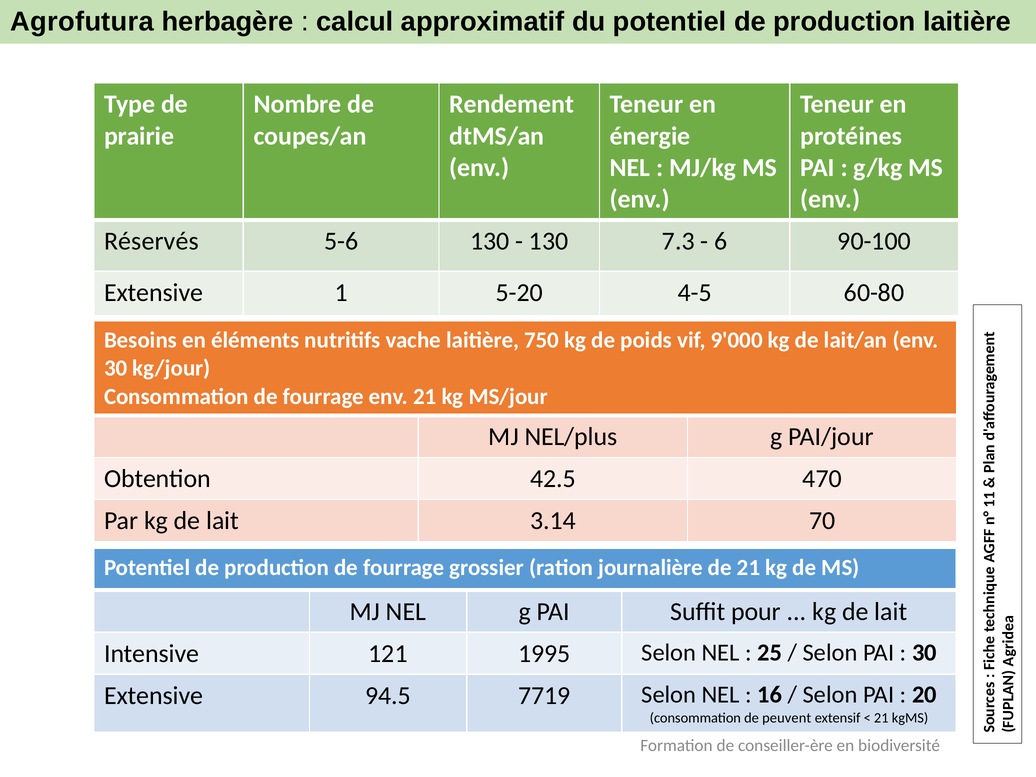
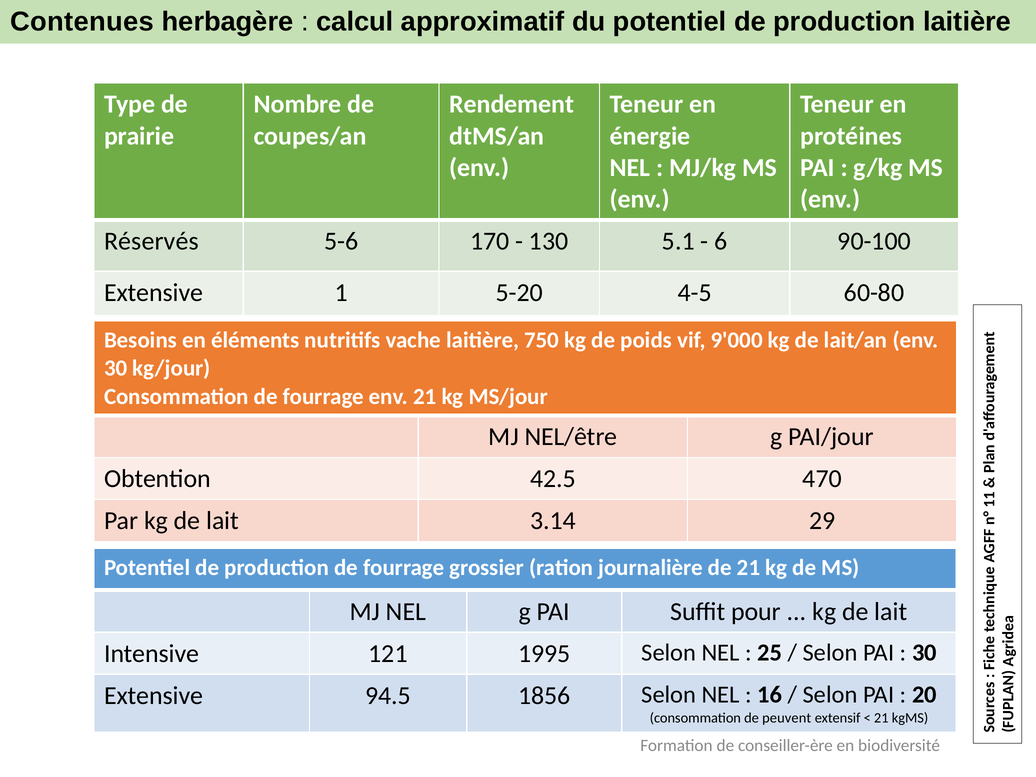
Agrofutura: Agrofutura -> Contenues
5-6 130: 130 -> 170
7.3: 7.3 -> 5.1
NEL/plus: NEL/plus -> NEL/être
70: 70 -> 29
7719: 7719 -> 1856
